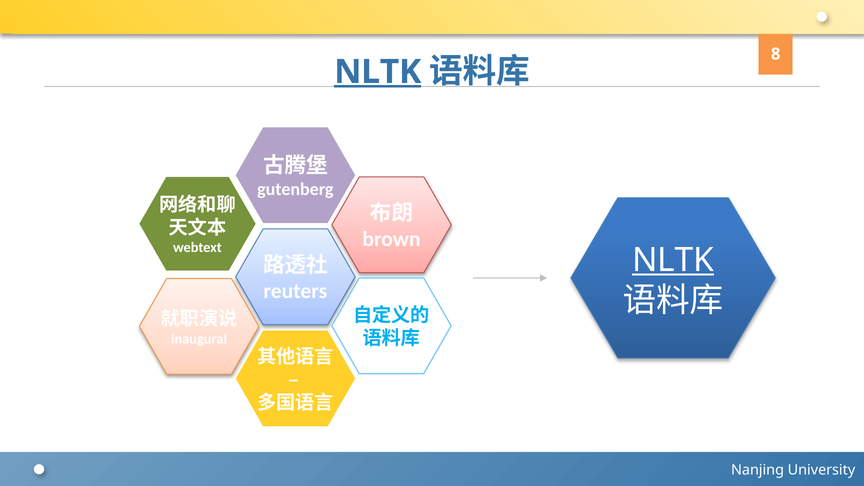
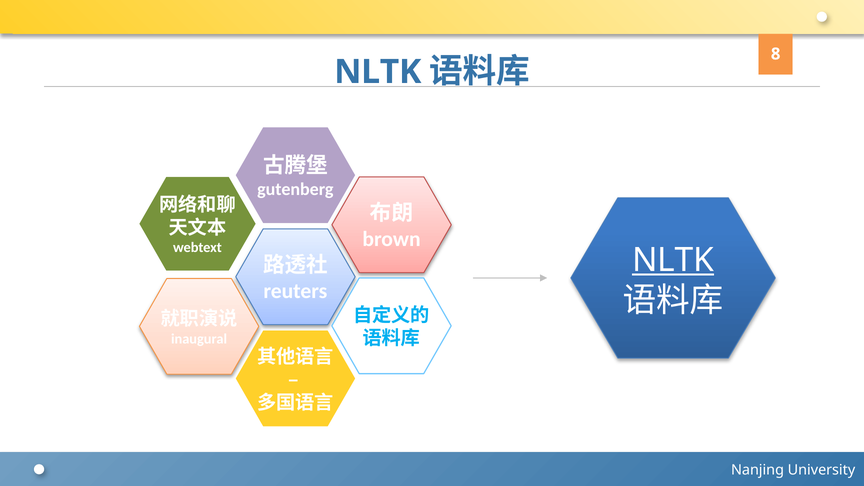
NLTK at (378, 72) underline: present -> none
